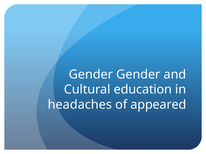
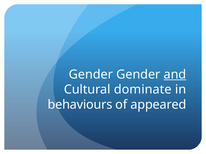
and underline: none -> present
education: education -> dominate
headaches: headaches -> behaviours
